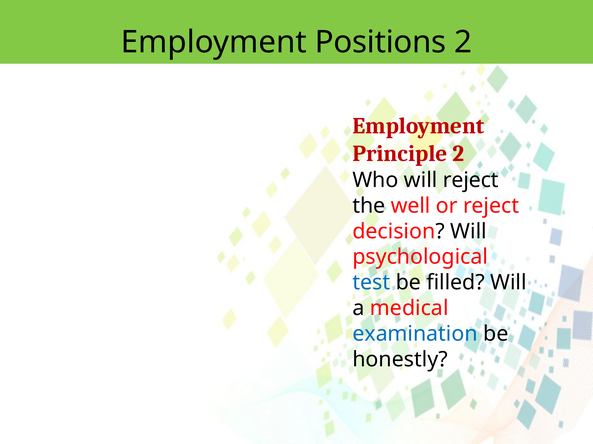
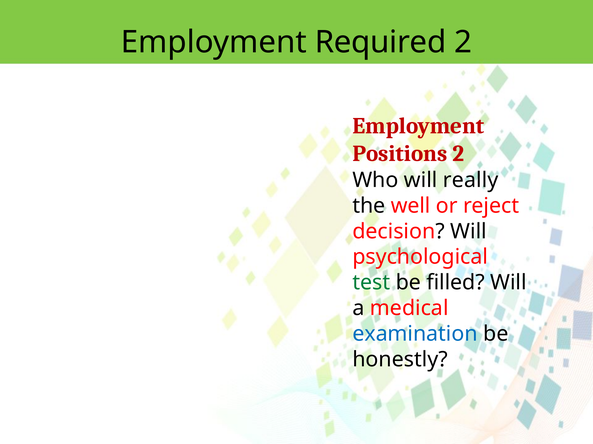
Positions: Positions -> Required
Principle: Principle -> Positions
will reject: reject -> really
test colour: blue -> green
